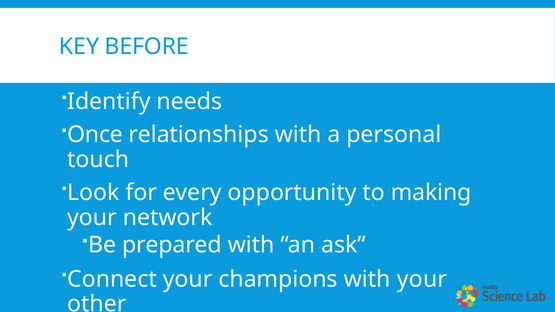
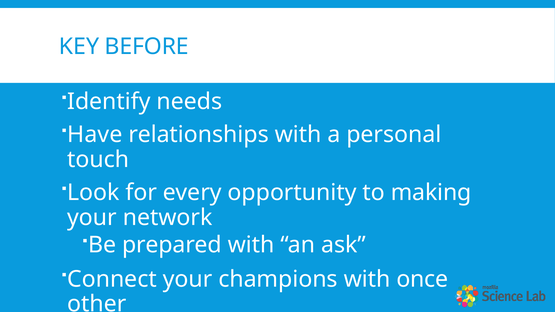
Once at (95, 135): Once -> Have
with your: your -> once
